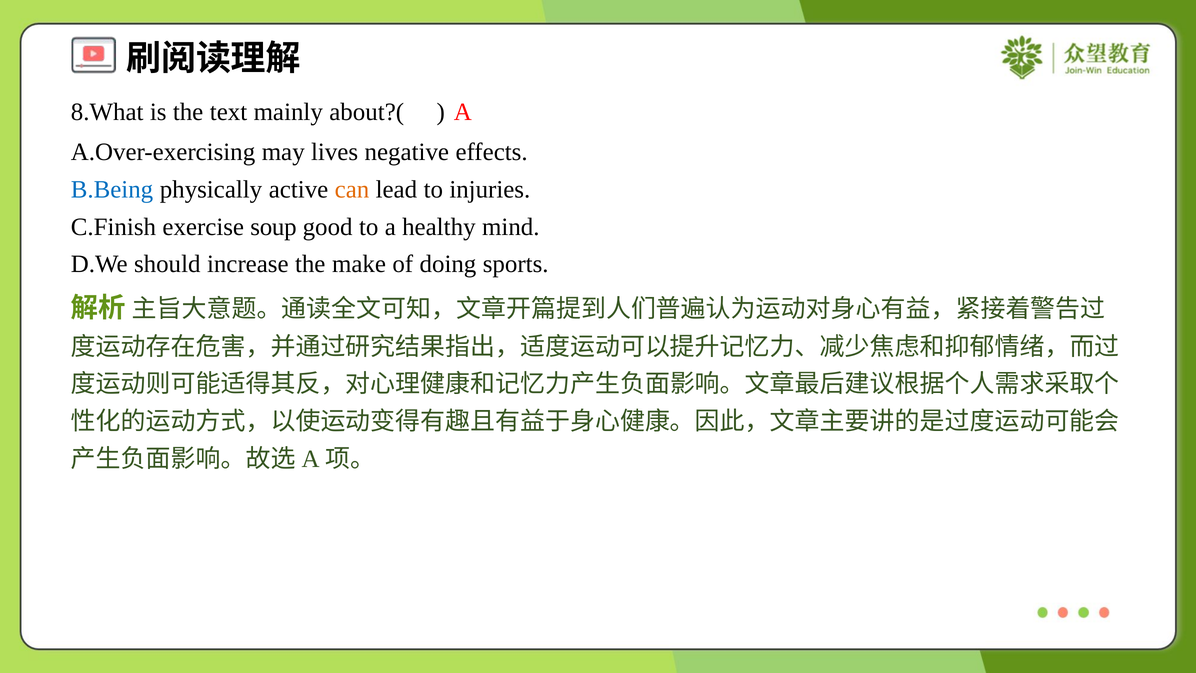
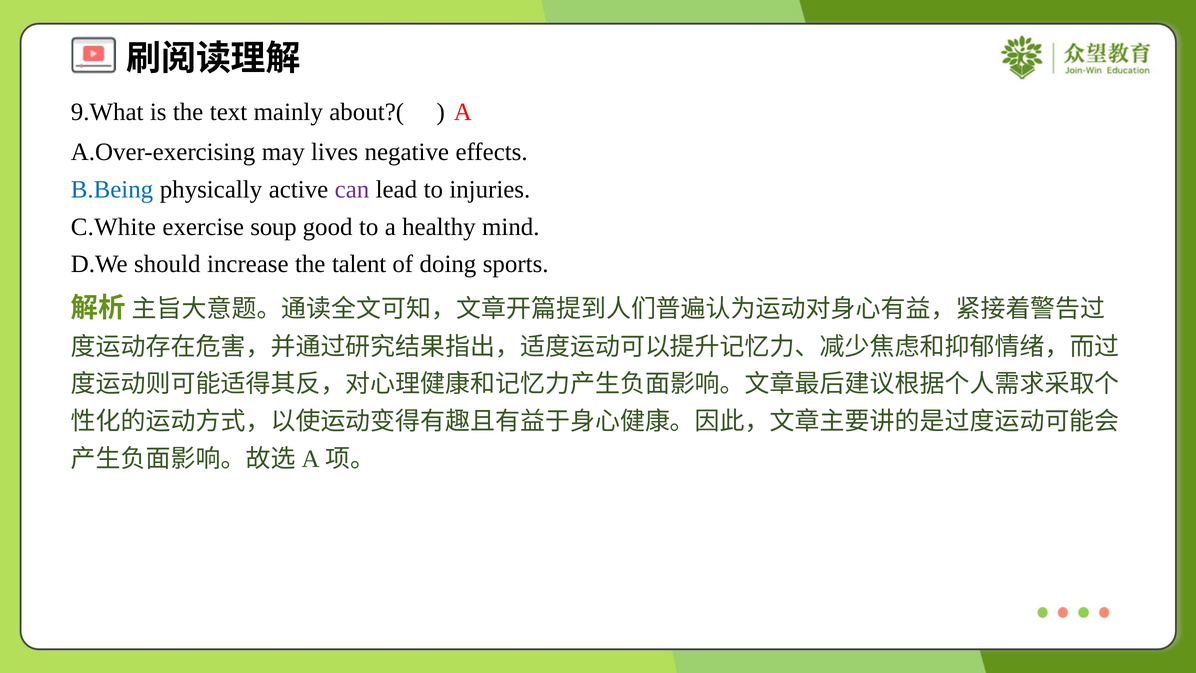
8.What: 8.What -> 9.What
can colour: orange -> purple
C.Finish: C.Finish -> C.White
make: make -> talent
